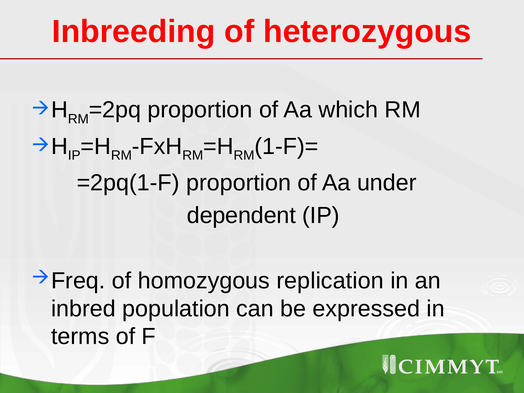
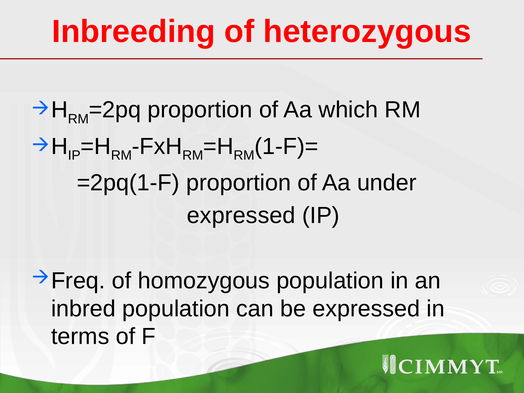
dependent at (241, 215): dependent -> expressed
homozygous replication: replication -> population
